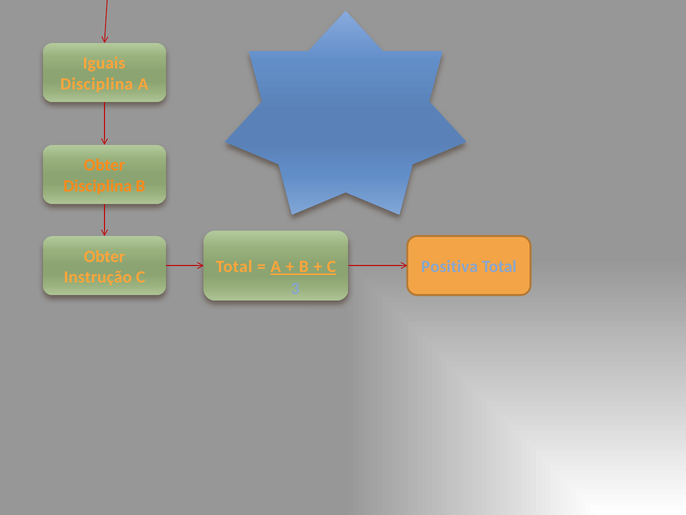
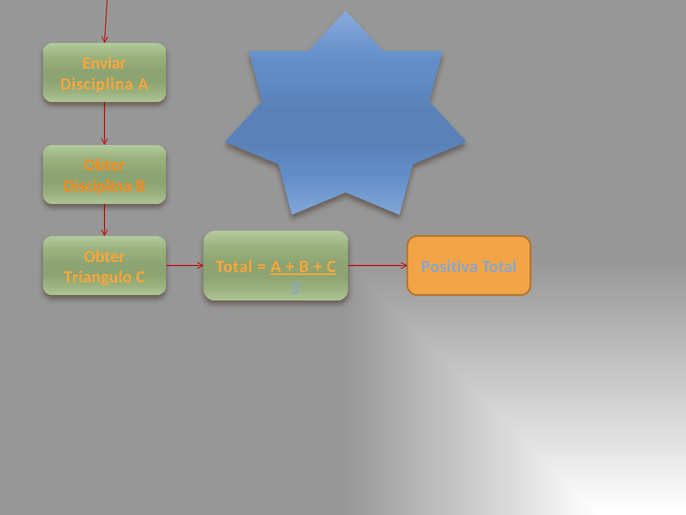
Iguais: Iguais -> Enviar
Instrução: Instrução -> Triangulo
